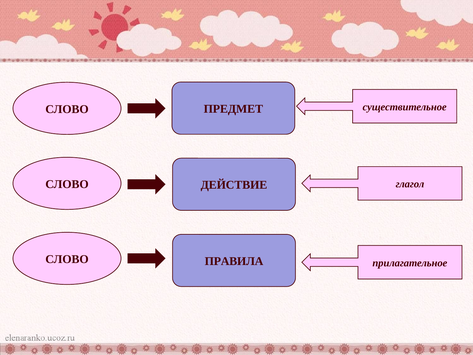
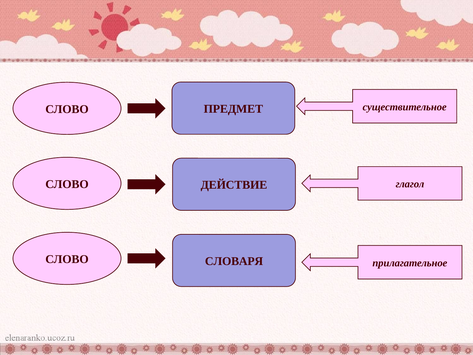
ПРАВИЛА: ПРАВИЛА -> СЛОВАРЯ
